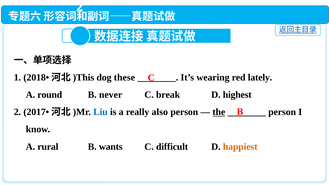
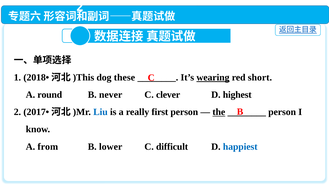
wearing underline: none -> present
lately: lately -> short
break: break -> clever
also: also -> first
rural: rural -> from
wants: wants -> lower
happiest colour: orange -> blue
